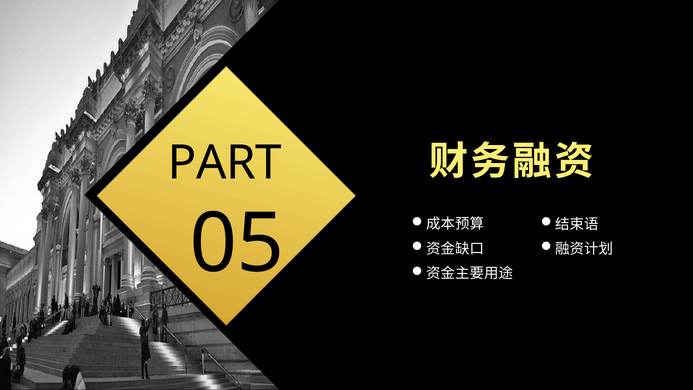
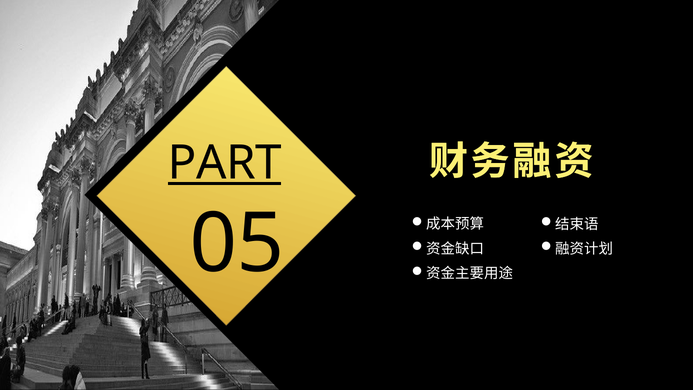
PART underline: none -> present
